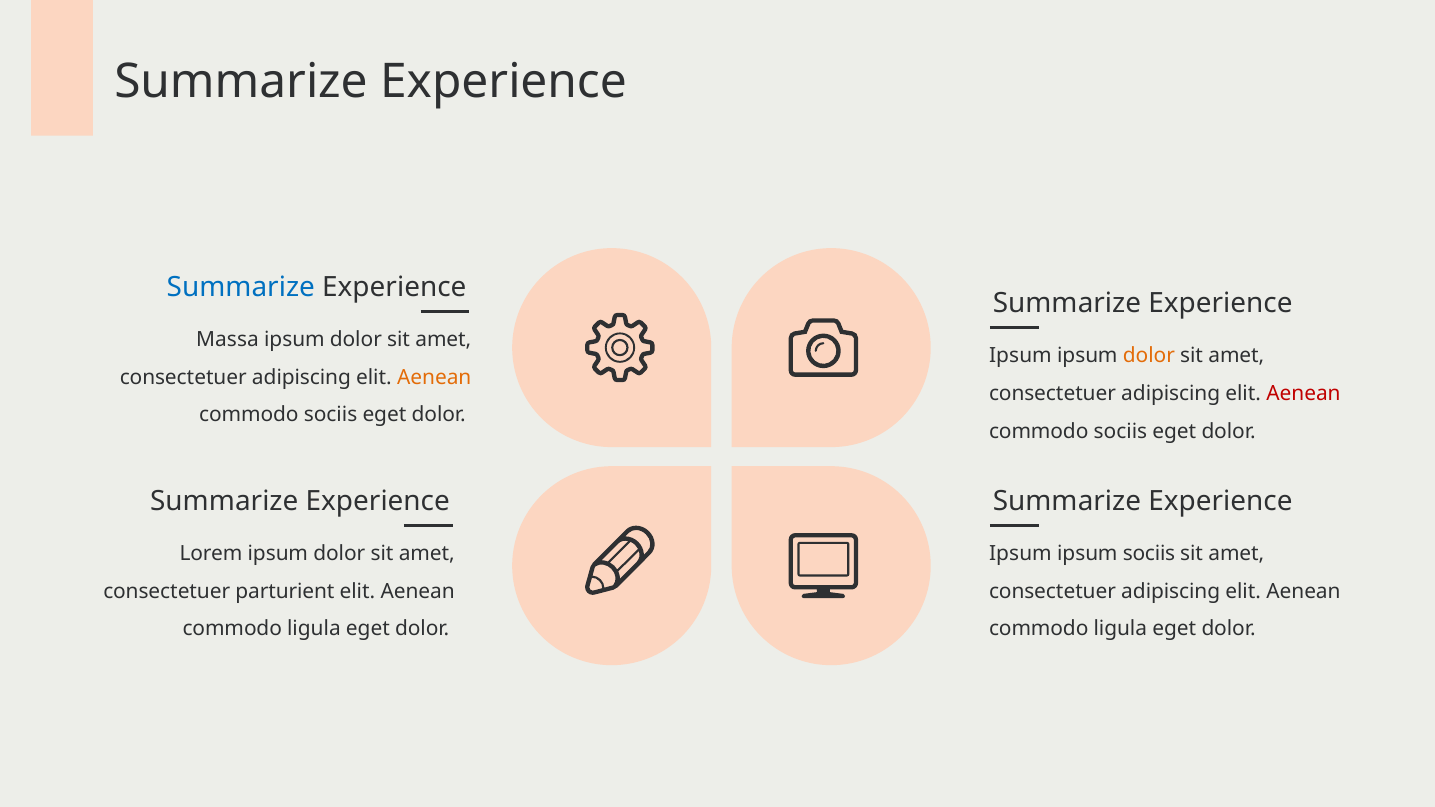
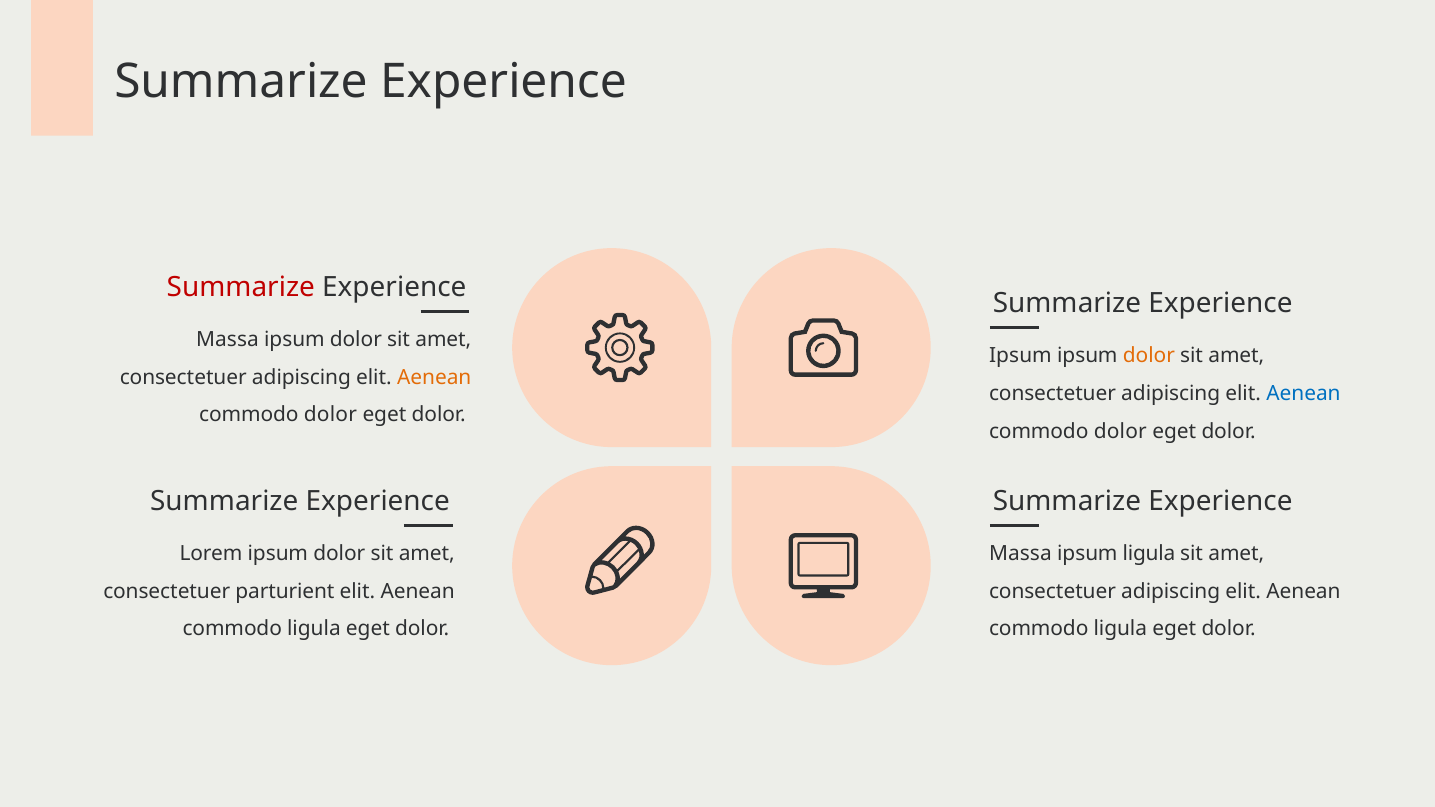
Summarize at (241, 287) colour: blue -> red
Aenean at (1303, 394) colour: red -> blue
sociis at (331, 415): sociis -> dolor
sociis at (1120, 431): sociis -> dolor
Ipsum at (1020, 554): Ipsum -> Massa
ipsum sociis: sociis -> ligula
